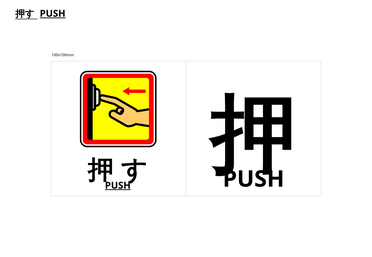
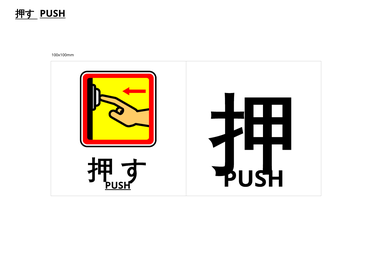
PUSH at (53, 14) underline: present -> none
